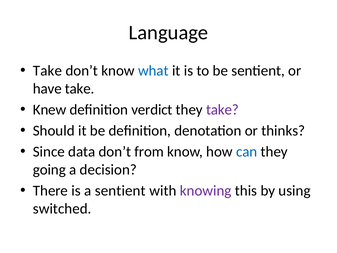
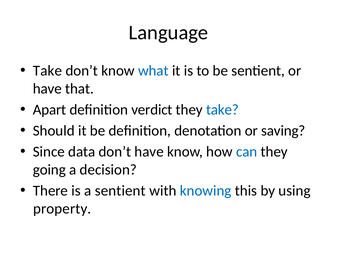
have take: take -> that
Knew: Knew -> Apart
take at (222, 110) colour: purple -> blue
thinks: thinks -> saving
don’t from: from -> have
knowing colour: purple -> blue
switched: switched -> property
